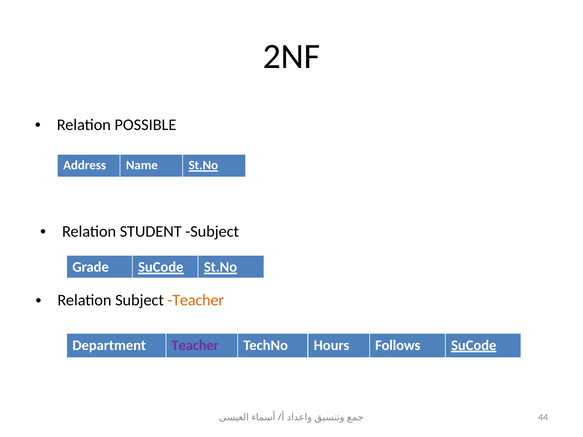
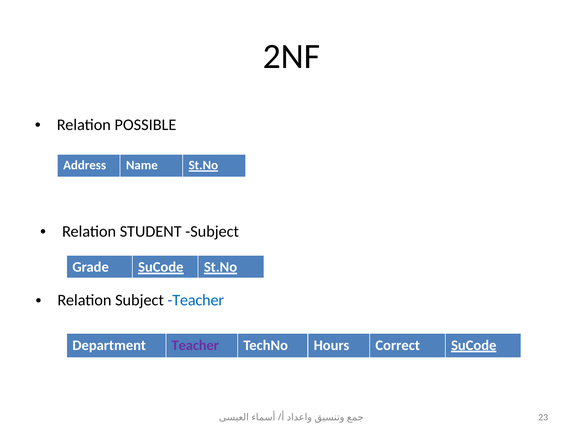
Teacher at (196, 300) colour: orange -> blue
Follows: Follows -> Correct
44: 44 -> 23
